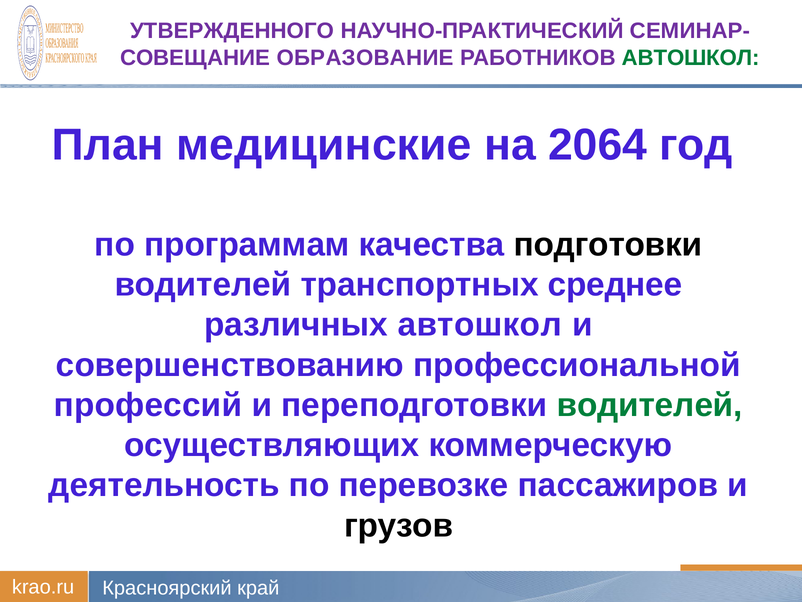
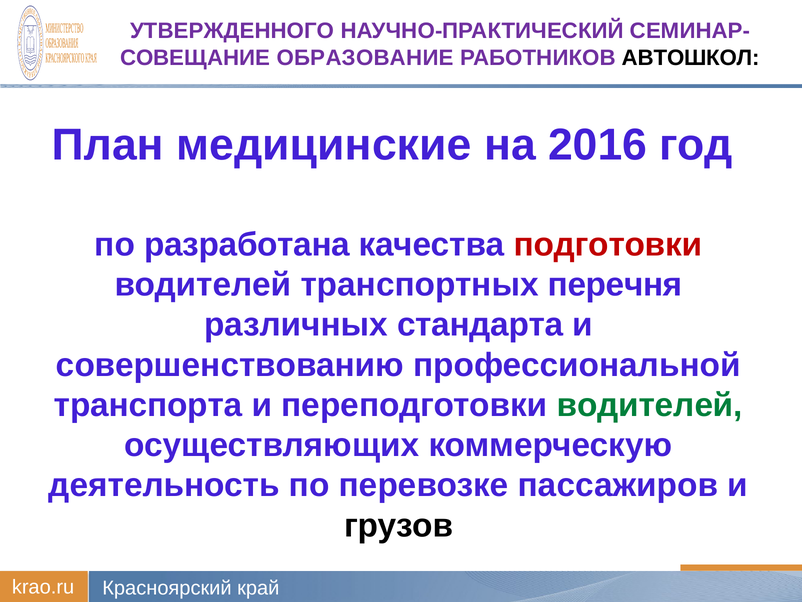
АВТОШКОЛ at (691, 58) colour: green -> black
2064: 2064 -> 2016
программам: программам -> разработана
подготовки colour: black -> red
среднее: среднее -> перечня
различных автошкол: автошкол -> стандарта
профессий: профессий -> транспорта
